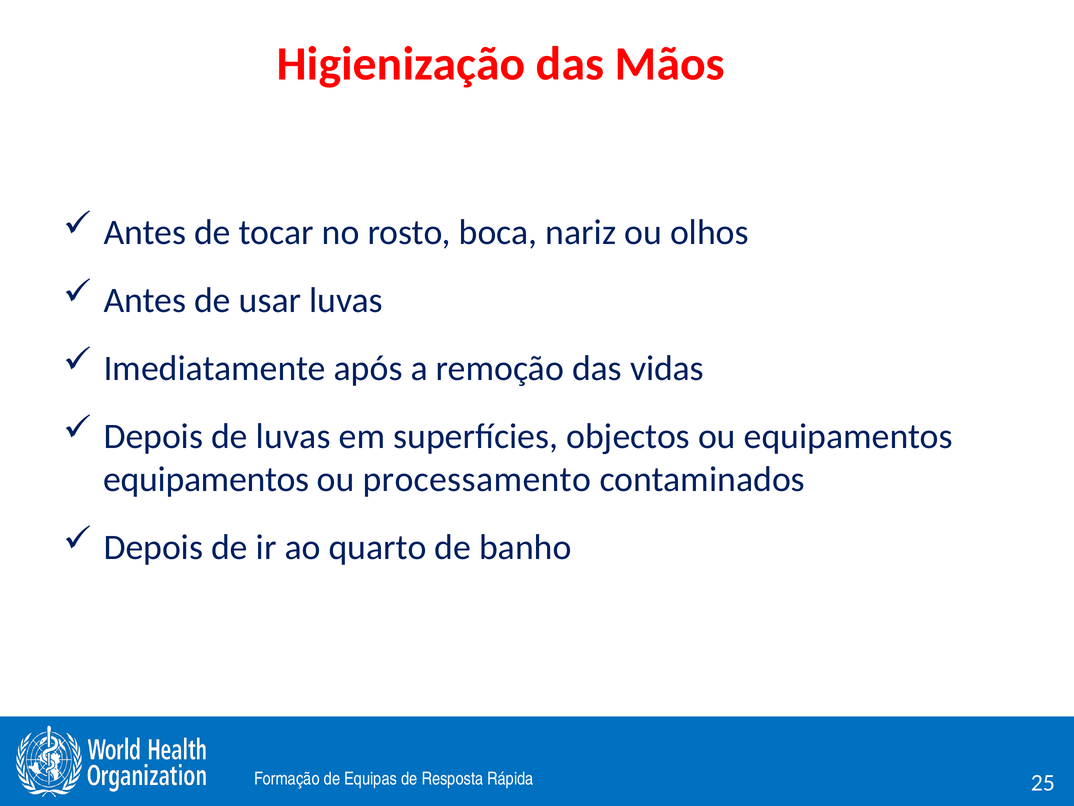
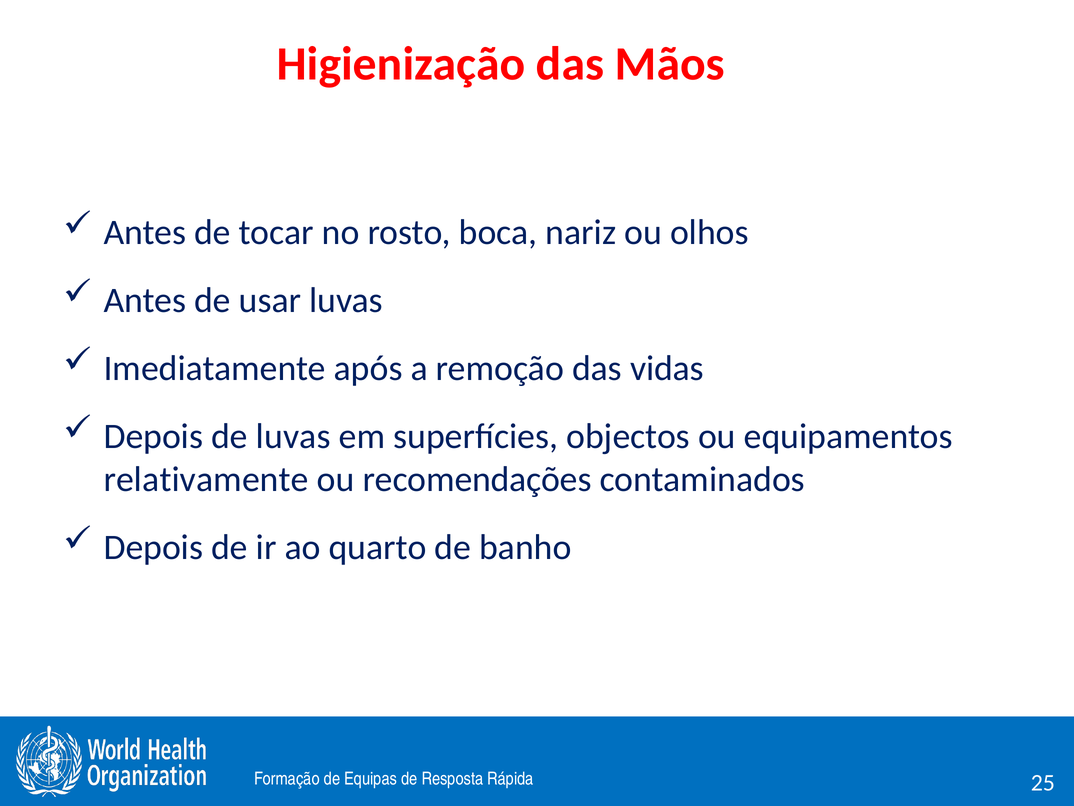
equipamentos at (206, 479): equipamentos -> relativamente
processamento: processamento -> recomendações
